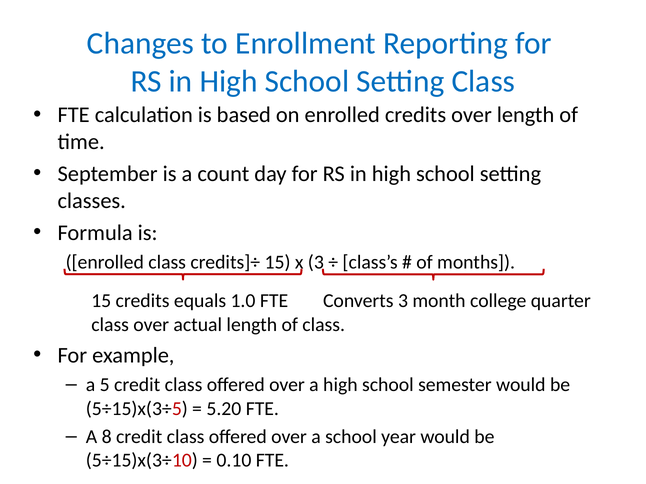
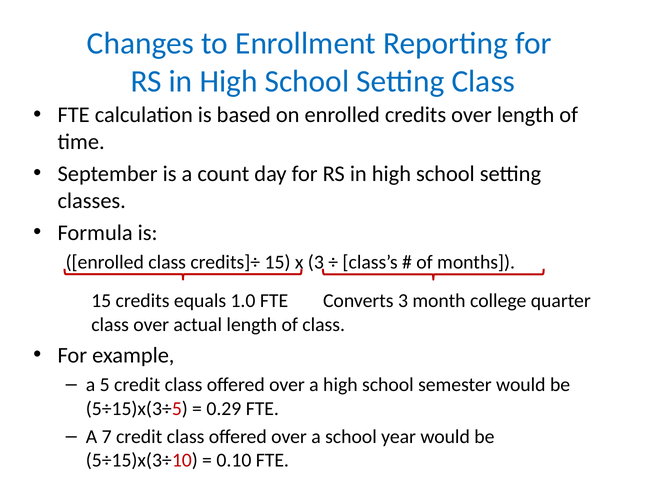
5.20: 5.20 -> 0.29
8: 8 -> 7
